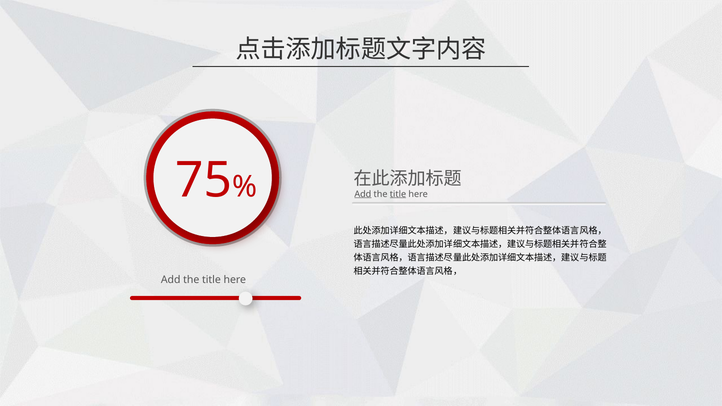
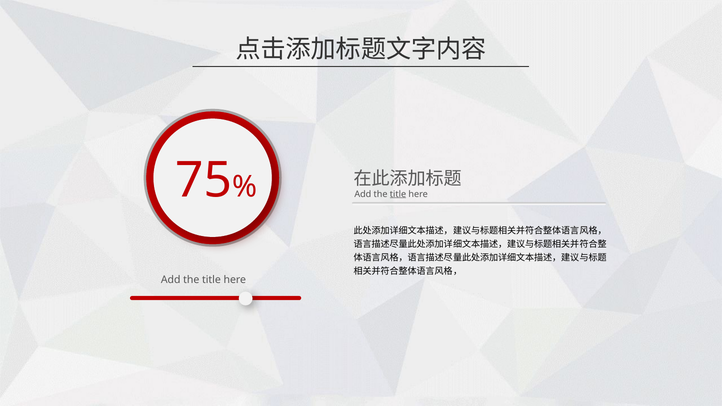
Add at (363, 194) underline: present -> none
